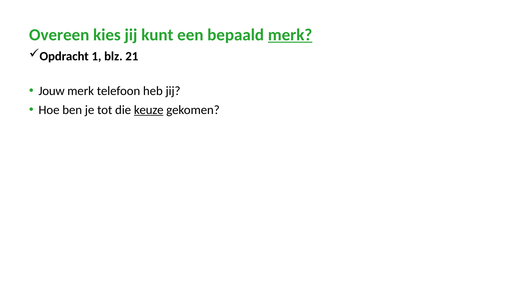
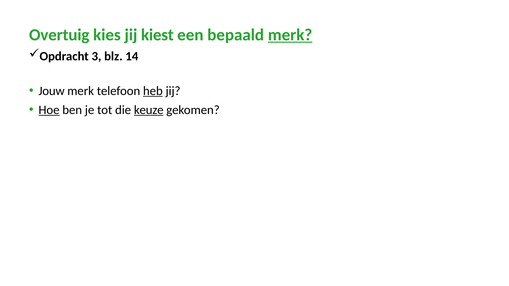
Overeen: Overeen -> Overtuig
kunt: kunt -> kiest
1: 1 -> 3
21: 21 -> 14
heb underline: none -> present
Hoe underline: none -> present
